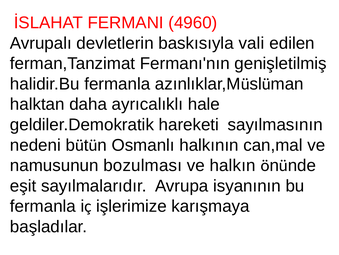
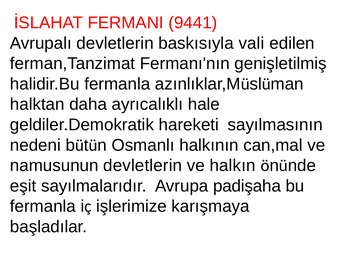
4960: 4960 -> 9441
namusunun bozulması: bozulması -> devletlerin
isyanının: isyanının -> padişaha
